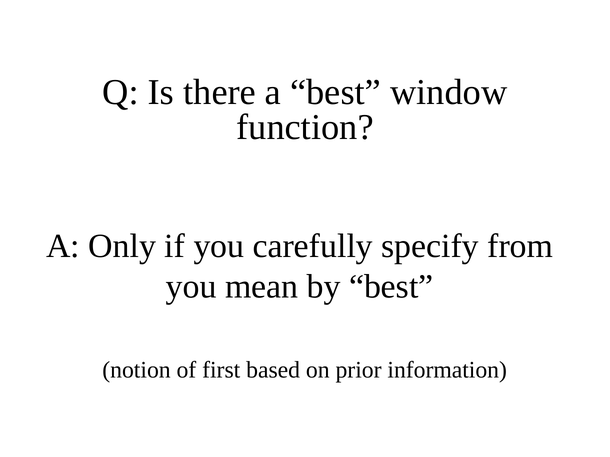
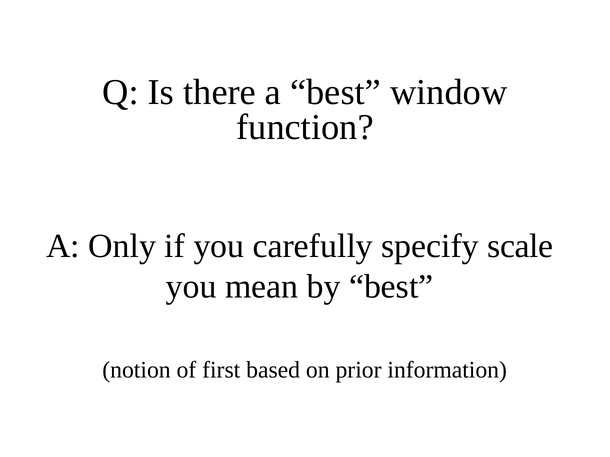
from: from -> scale
